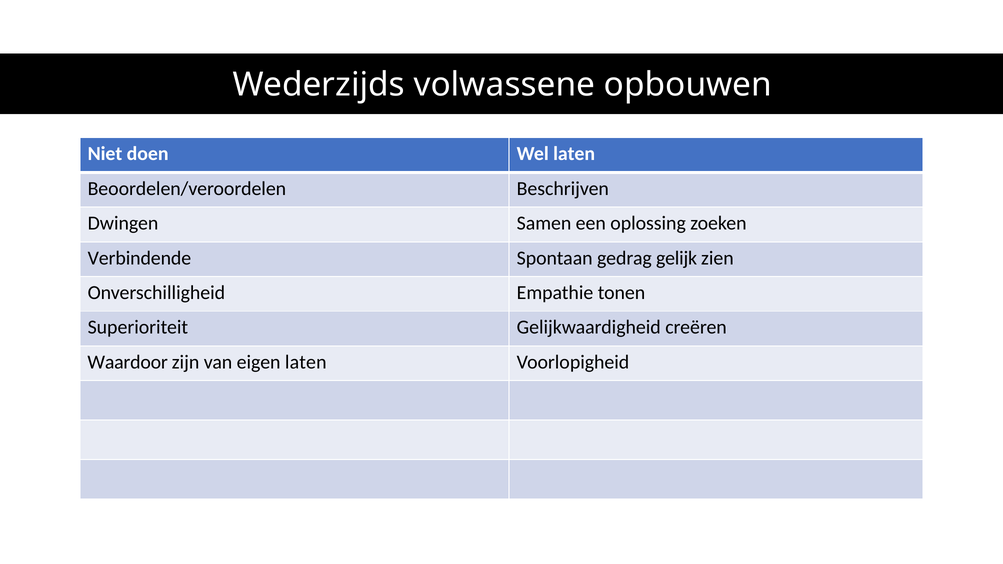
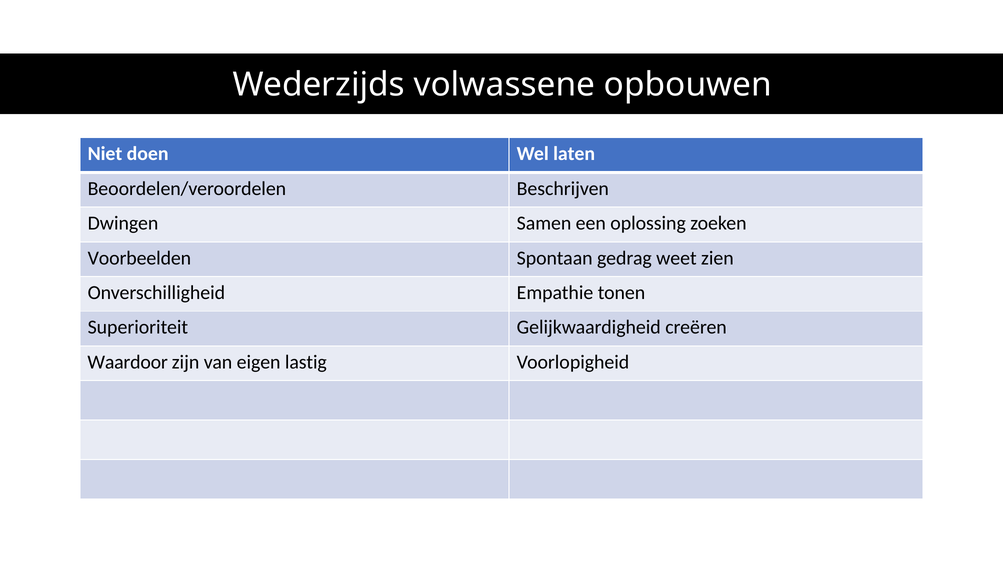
Verbindende: Verbindende -> Voorbeelden
gelijk: gelijk -> weet
eigen laten: laten -> lastig
